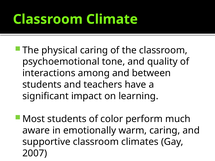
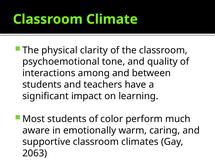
physical caring: caring -> clarity
2007: 2007 -> 2063
